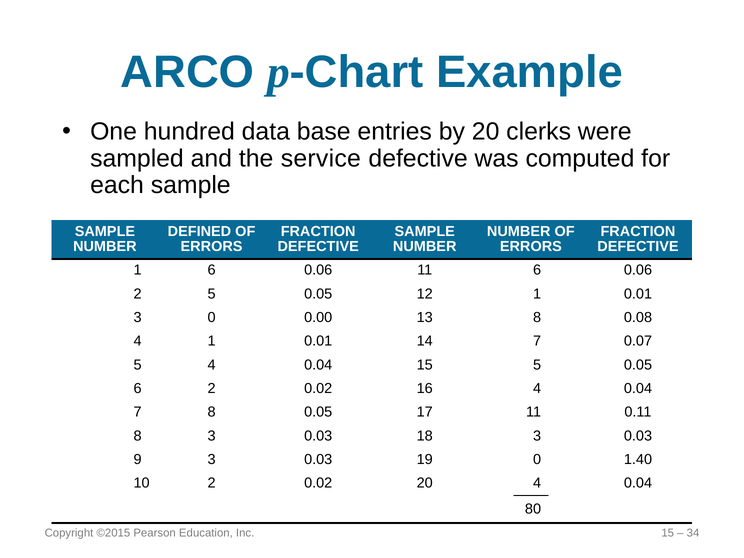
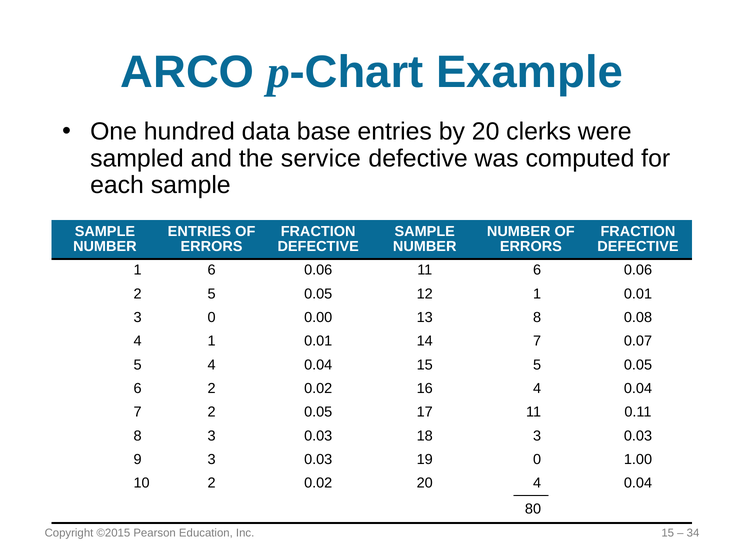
DEFINED at (199, 232): DEFINED -> ENTRIES
7 8: 8 -> 2
1.40: 1.40 -> 1.00
